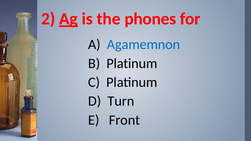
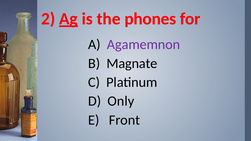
Agamemnon colour: blue -> purple
Platinum at (132, 63): Platinum -> Magnate
Turn: Turn -> Only
